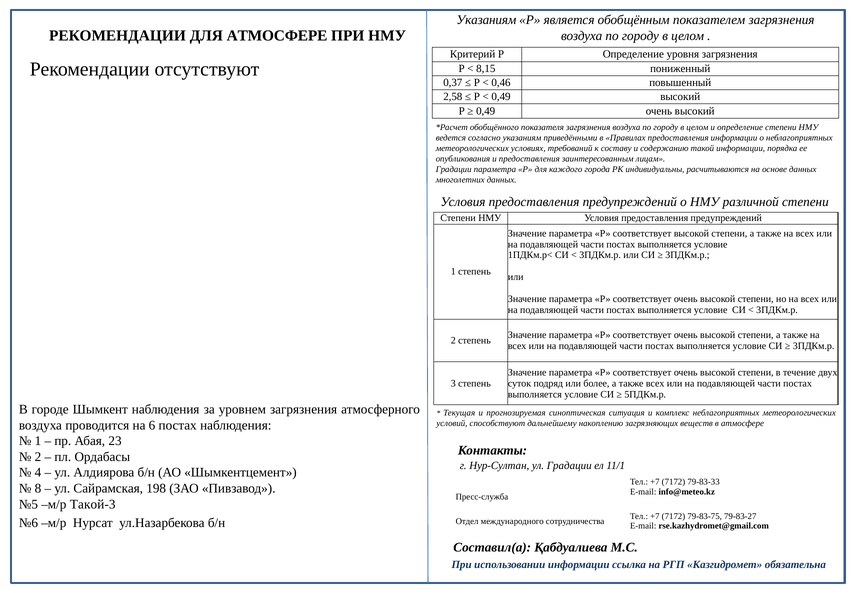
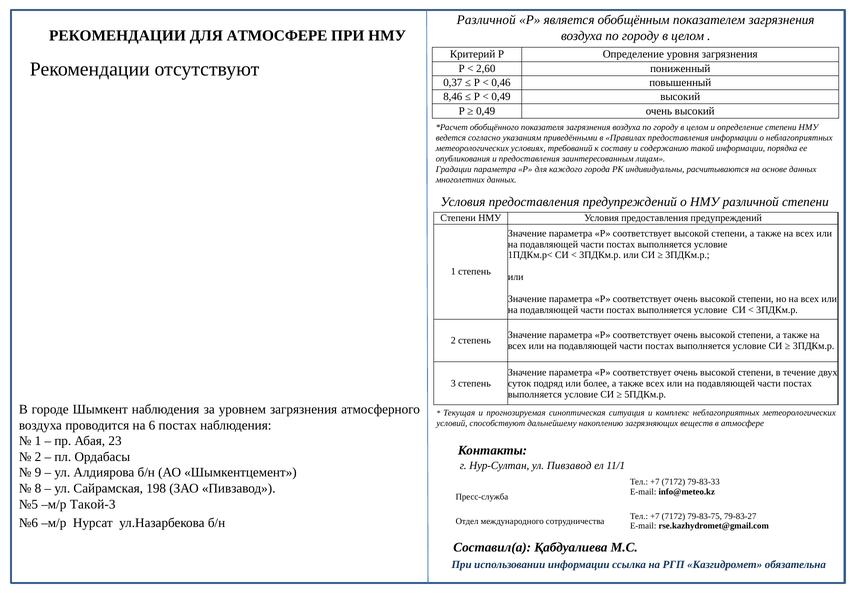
Указаниям at (486, 20): Указаниям -> Различной
8,15: 8,15 -> 2,60
2,58: 2,58 -> 8,46
ул Градации: Градации -> Пивзавод
4: 4 -> 9
